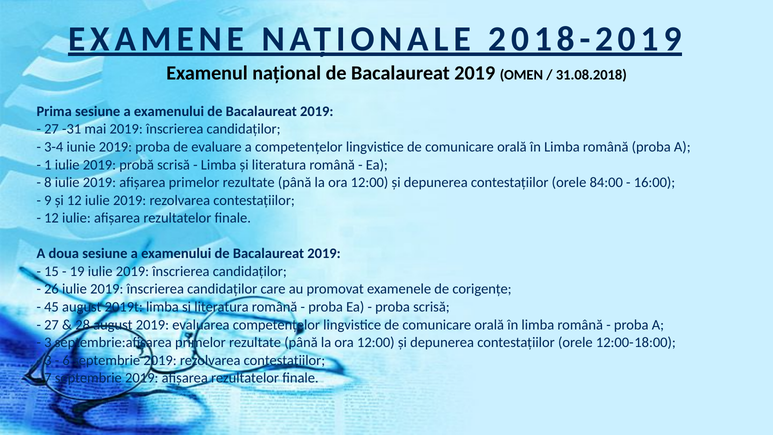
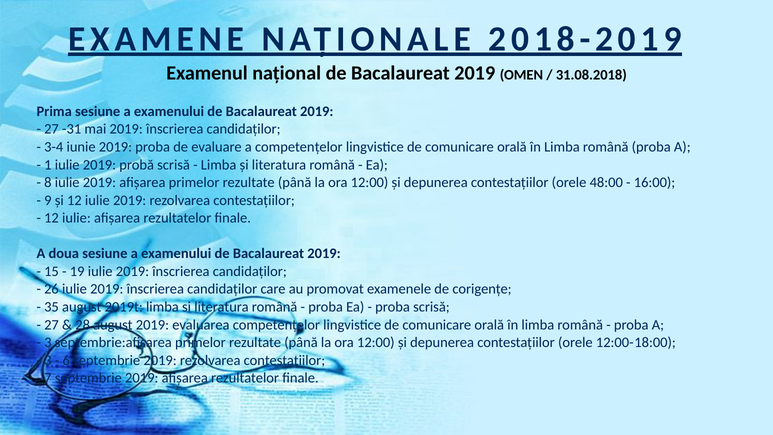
84:00: 84:00 -> 48:00
45: 45 -> 35
